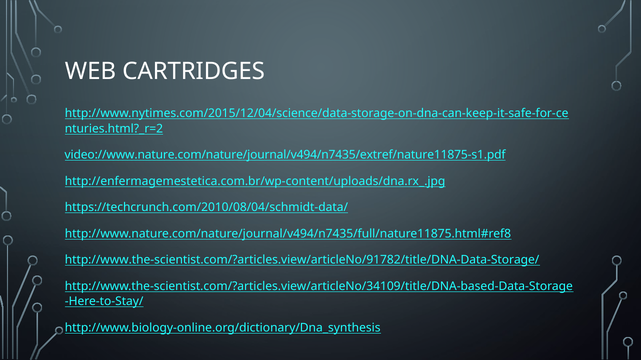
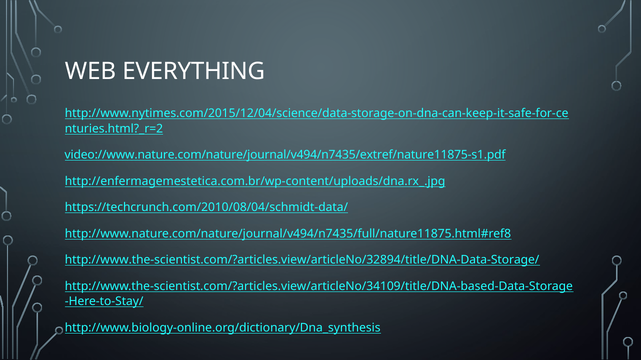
CARTRIDGES: CARTRIDGES -> EVERYTHING
http://www.the-scientist.com/?articles.view/articleNo/91782/title/DNA-Data-Storage/: http://www.the-scientist.com/?articles.view/articleNo/91782/title/DNA-Data-Storage/ -> http://www.the-scientist.com/?articles.view/articleNo/32894/title/DNA-Data-Storage/
